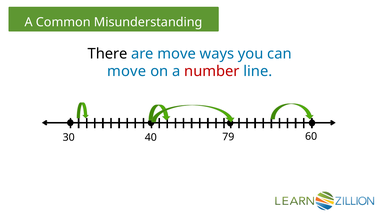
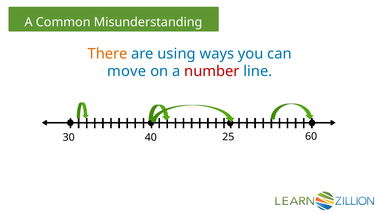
There colour: black -> orange
are move: move -> using
79: 79 -> 25
